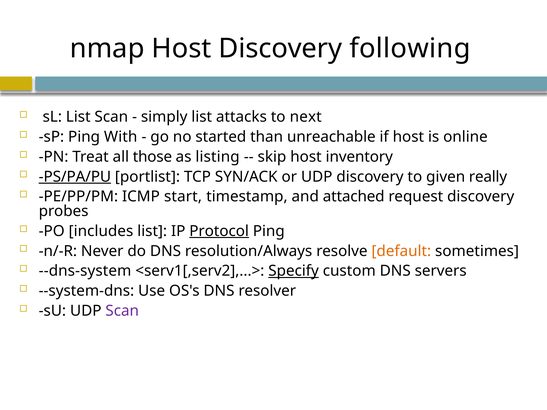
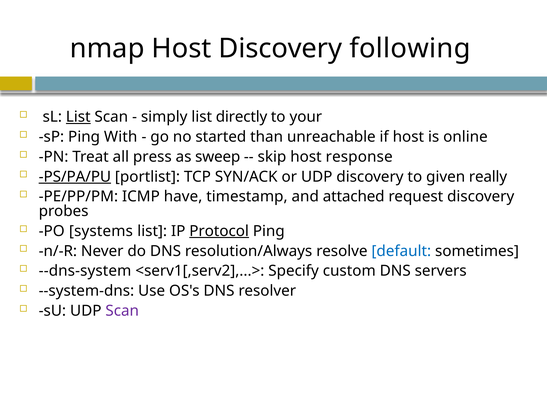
List at (78, 117) underline: none -> present
attacks: attacks -> directly
next: next -> your
those: those -> press
listing: listing -> sweep
inventory: inventory -> response
start: start -> have
includes: includes -> systems
default colour: orange -> blue
Specify underline: present -> none
